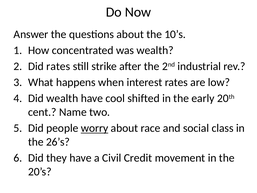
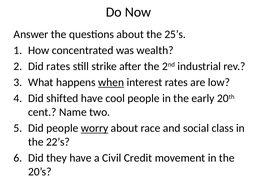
10’s: 10’s -> 25’s
when underline: none -> present
Did wealth: wealth -> shifted
cool shifted: shifted -> people
26’s: 26’s -> 22’s
